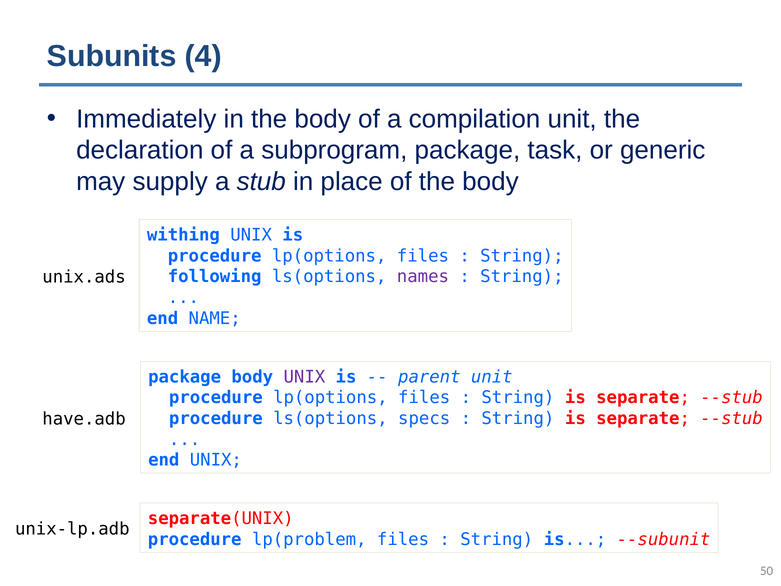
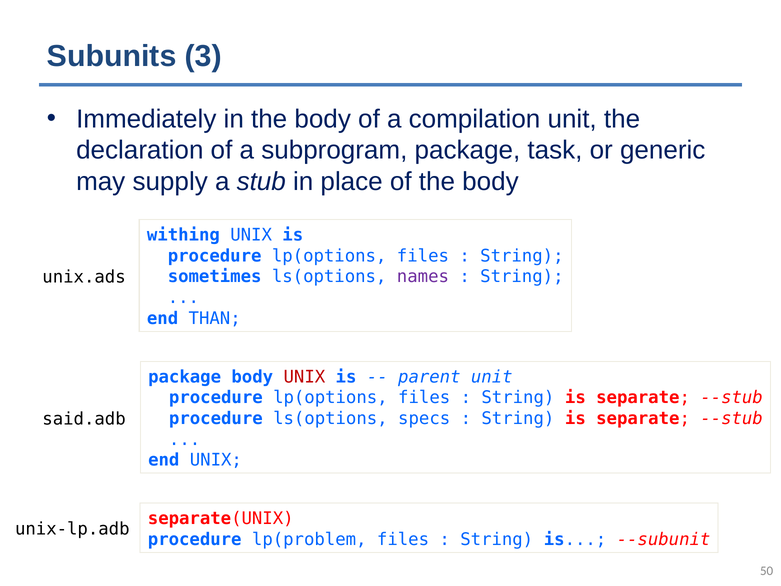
4: 4 -> 3
following: following -> sometimes
NAME: NAME -> THAN
UNIX at (304, 377) colour: purple -> red
have.adb: have.adb -> said.adb
